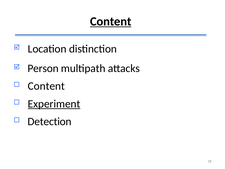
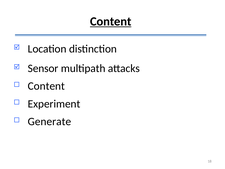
Person: Person -> Sensor
Experiment underline: present -> none
Detection: Detection -> Generate
